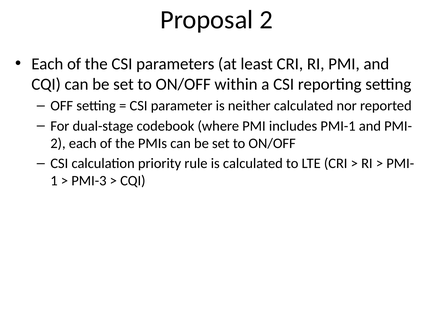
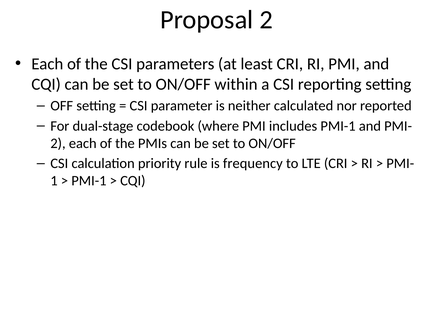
is calculated: calculated -> frequency
PMI-3 at (89, 181): PMI-3 -> PMI-1
